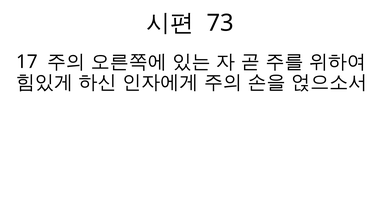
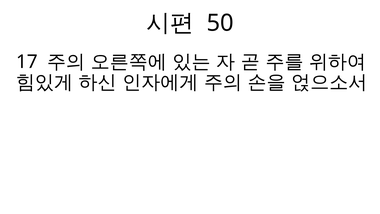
73: 73 -> 50
